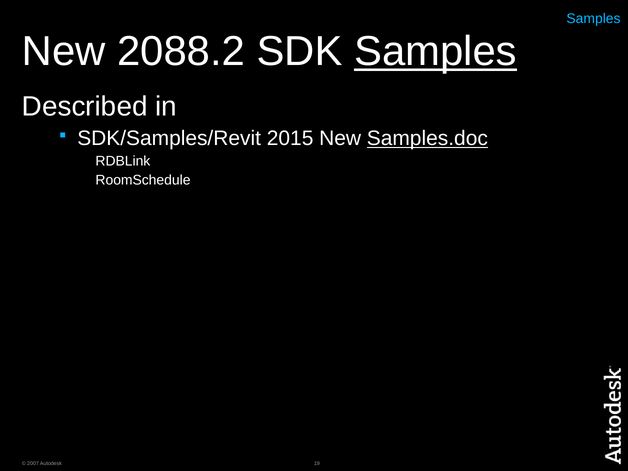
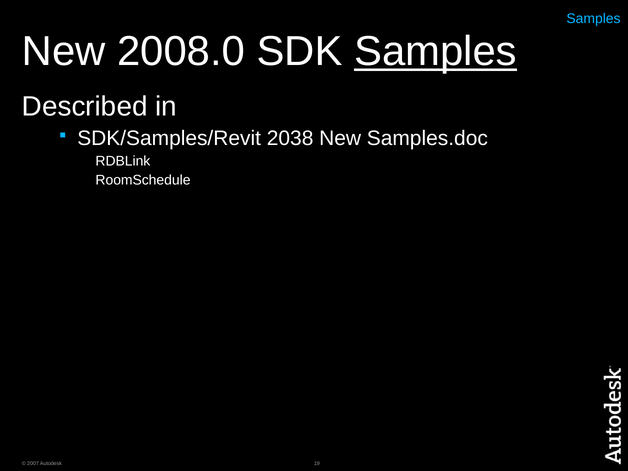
2088.2: 2088.2 -> 2008.0
2015: 2015 -> 2038
Samples.doc underline: present -> none
